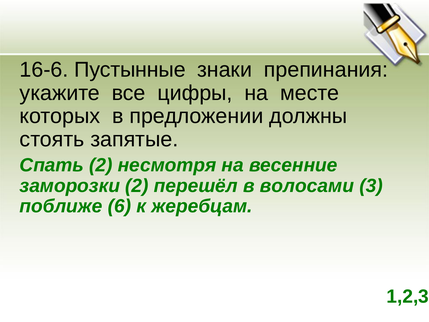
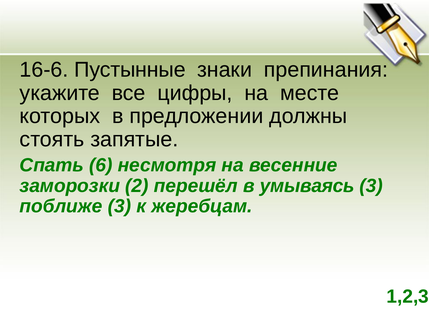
Спать 2: 2 -> 6
волосами: волосами -> умываясь
поближе 6: 6 -> 3
